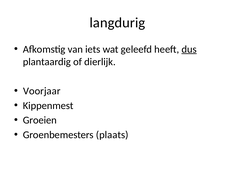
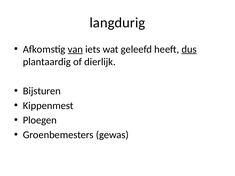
van underline: none -> present
Voorjaar: Voorjaar -> Bijsturen
Groeien: Groeien -> Ploegen
plaats: plaats -> gewas
